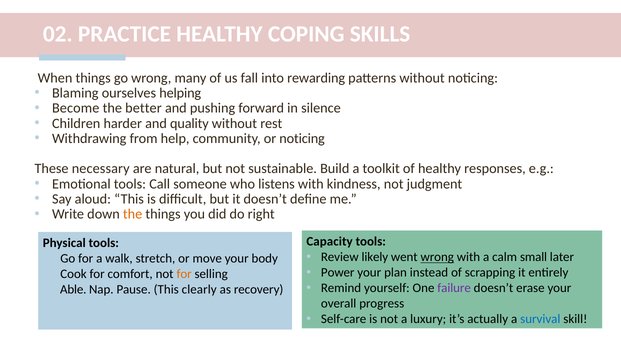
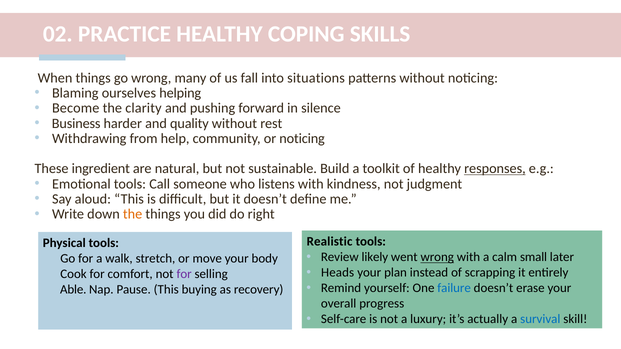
rewarding: rewarding -> situations
better: better -> clarity
Children: Children -> Business
necessary: necessary -> ingredient
responses underline: none -> present
Capacity: Capacity -> Realistic
Power: Power -> Heads
for at (184, 274) colour: orange -> purple
failure colour: purple -> blue
clearly: clearly -> buying
